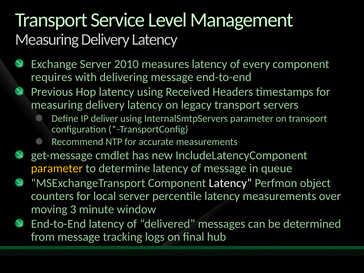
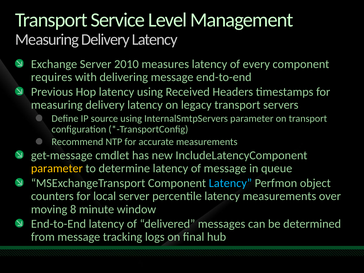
deliver: deliver -> source
Latency at (230, 183) colour: white -> light blue
3: 3 -> 8
